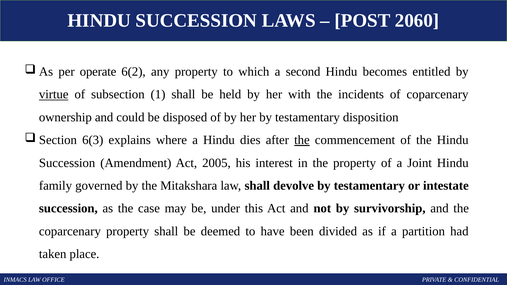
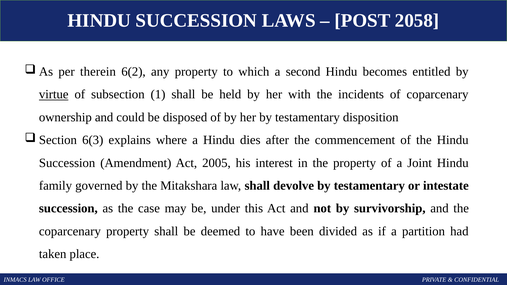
2060: 2060 -> 2058
operate: operate -> therein
the at (302, 140) underline: present -> none
